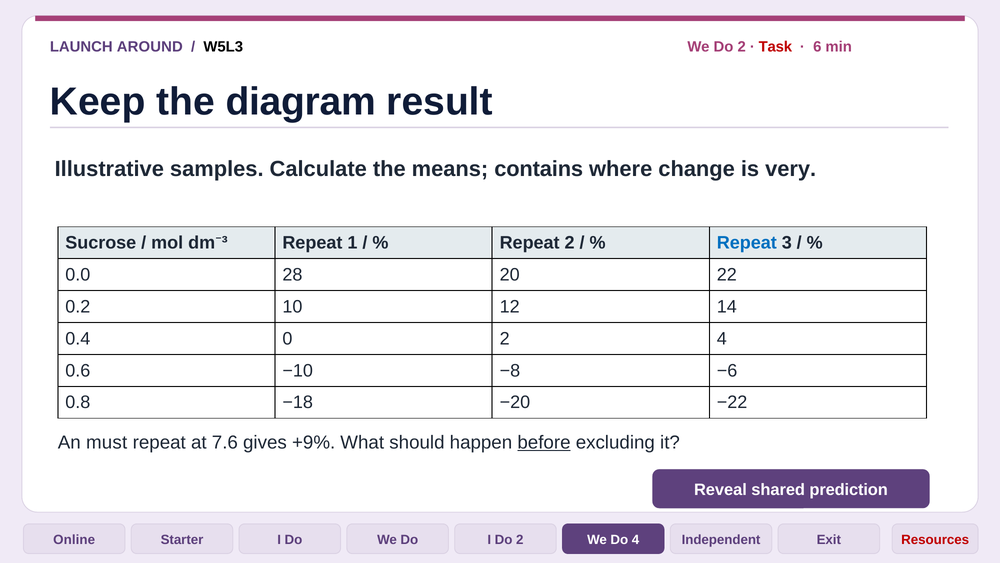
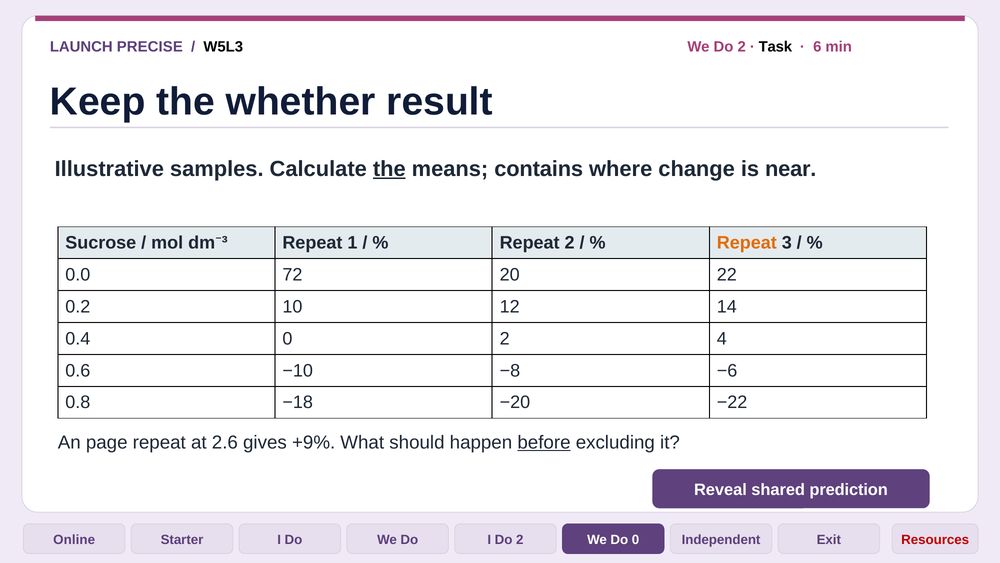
AROUND: AROUND -> PRECISE
Task colour: red -> black
diagram: diagram -> whether
the at (389, 169) underline: none -> present
very: very -> near
Repeat at (747, 243) colour: blue -> orange
28: 28 -> 72
must: must -> page
7.6: 7.6 -> 2.6
Do 4: 4 -> 0
